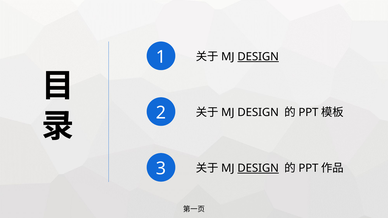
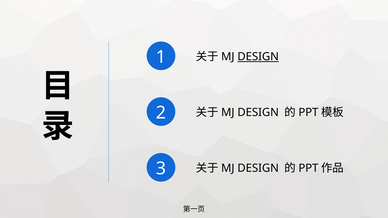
DESIGN at (258, 168) underline: present -> none
